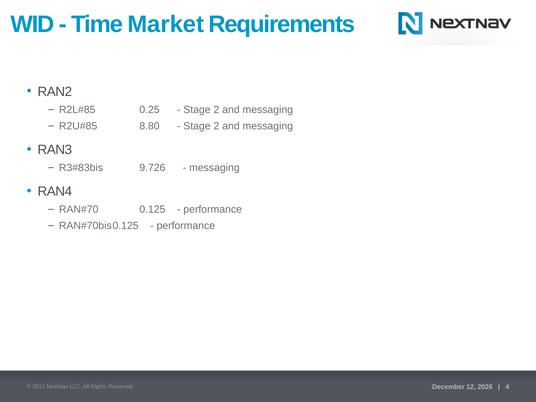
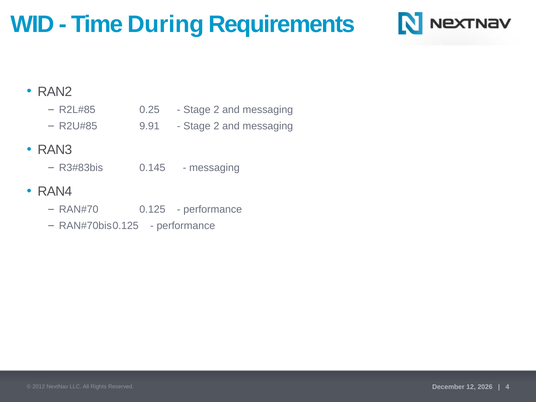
Market: Market -> During
8.80: 8.80 -> 9.91
9.726: 9.726 -> 0.145
